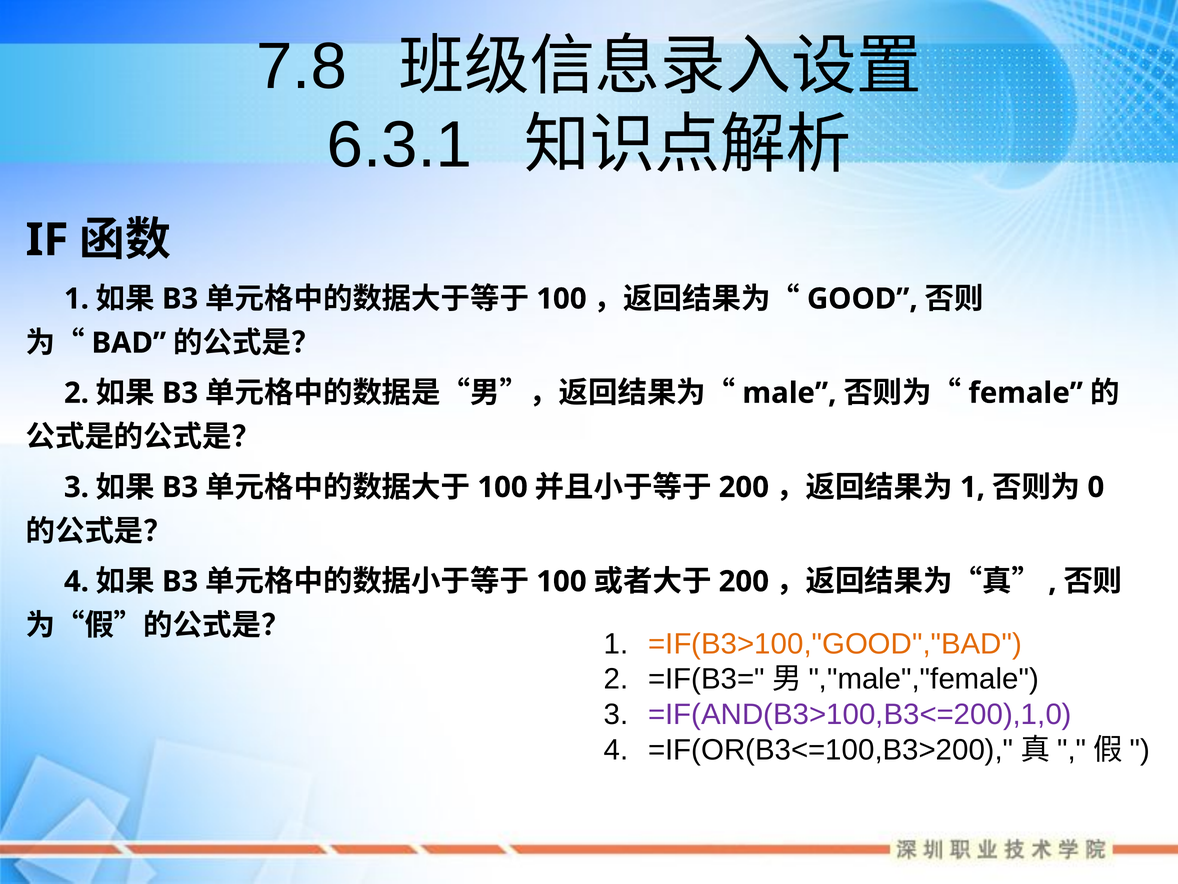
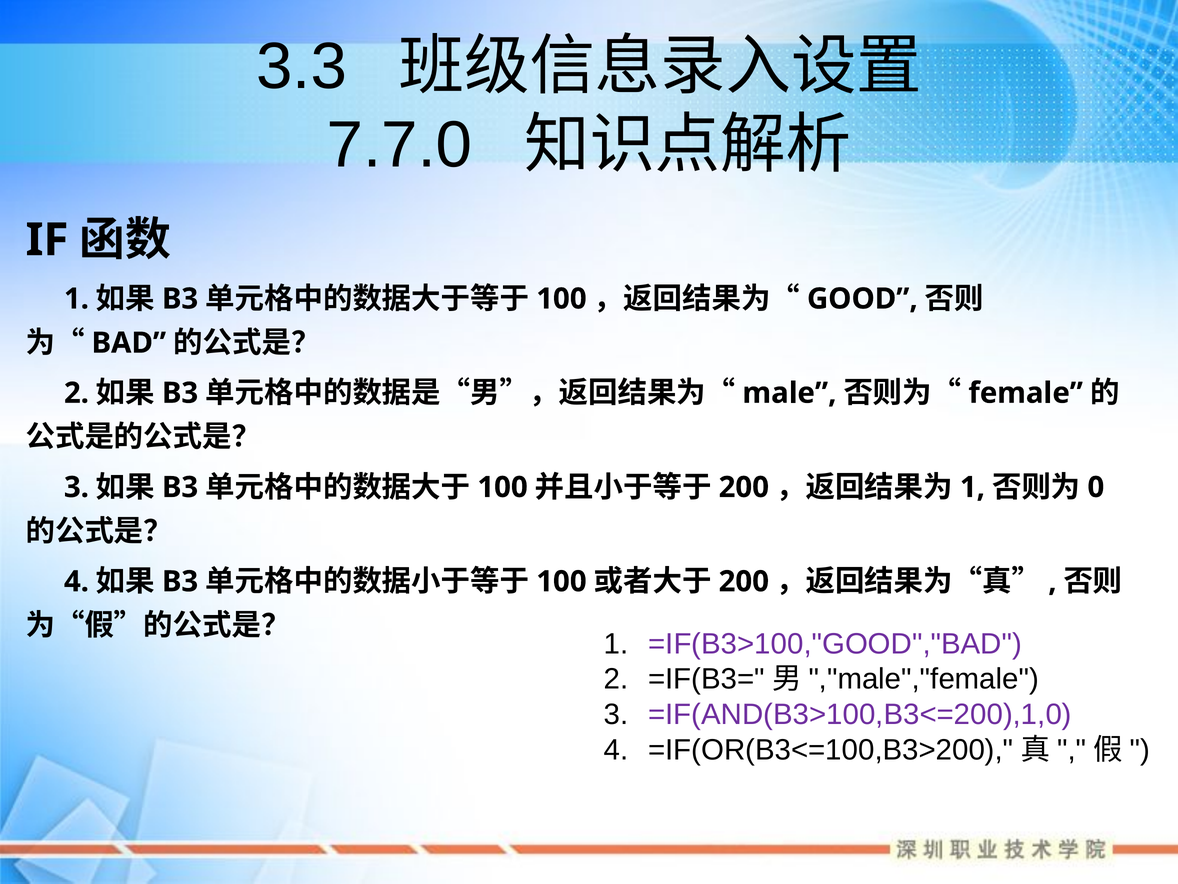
7.8: 7.8 -> 3.3
6.3.1: 6.3.1 -> 7.7.0
=IF(B3>100,"GOOD","BAD colour: orange -> purple
